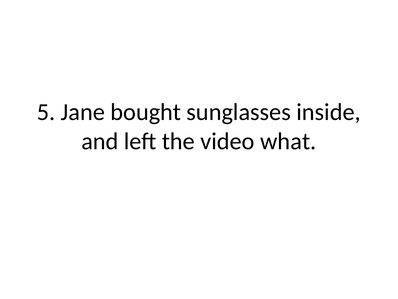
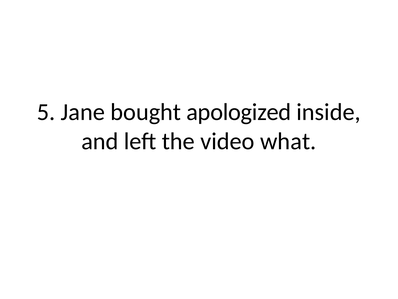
sunglasses: sunglasses -> apologized
